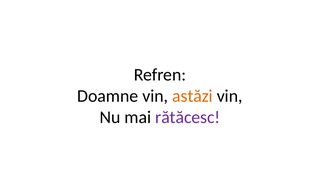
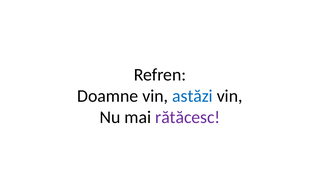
astăzi colour: orange -> blue
